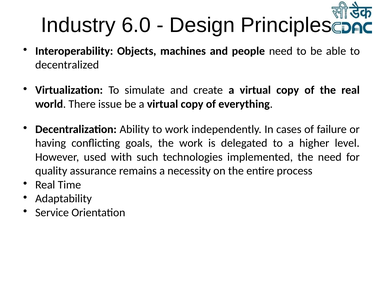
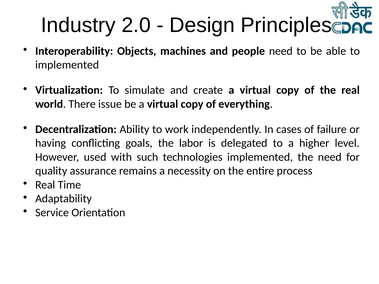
6.0: 6.0 -> 2.0
decentralized at (67, 65): decentralized -> implemented
the work: work -> labor
